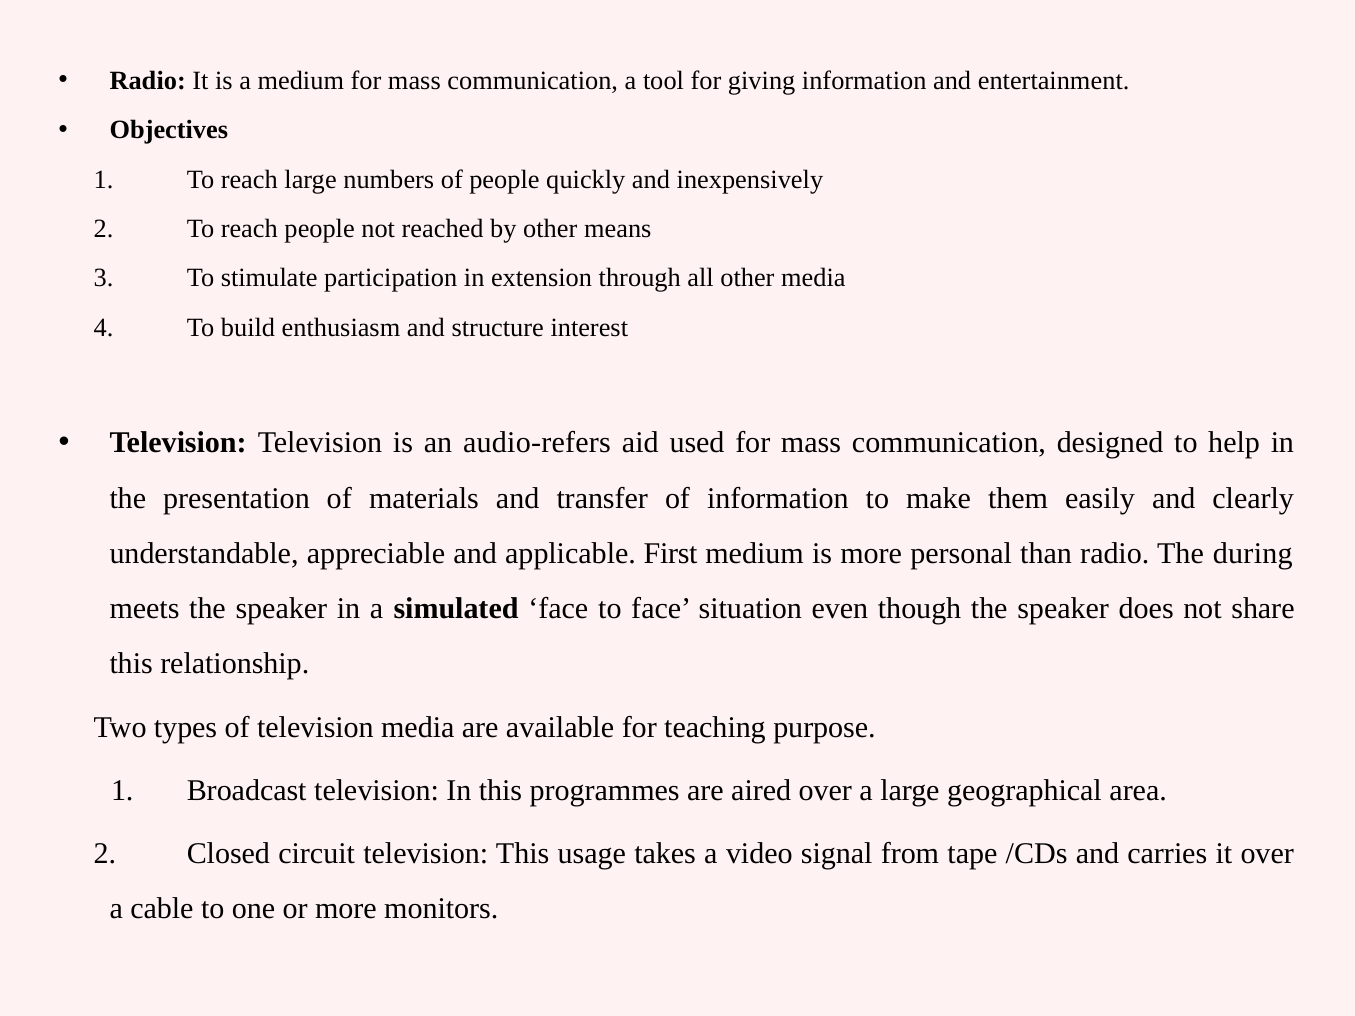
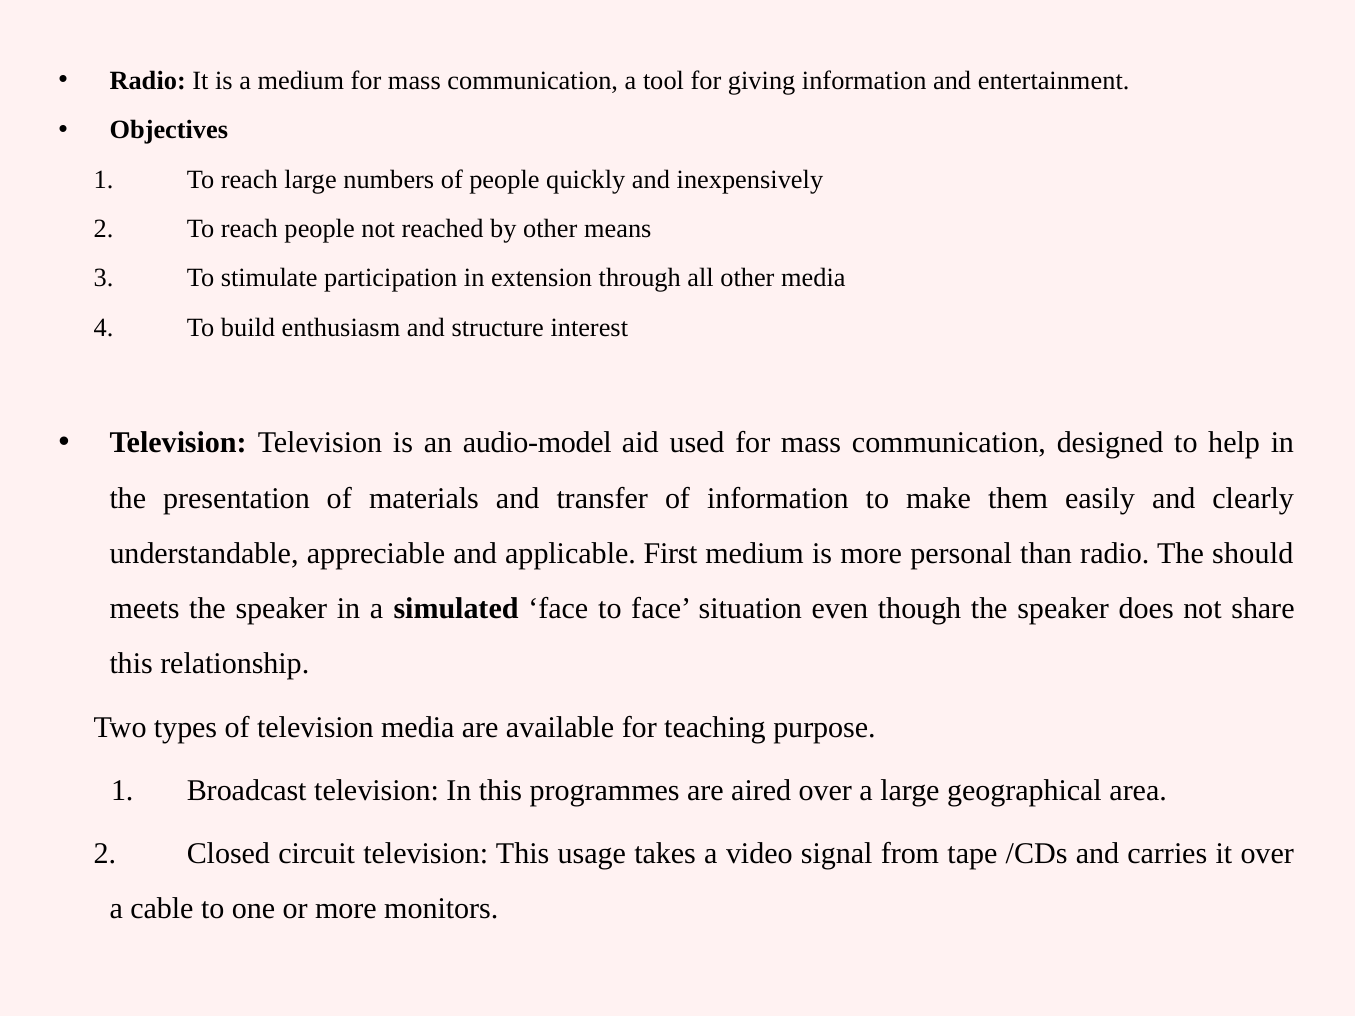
audio-refers: audio-refers -> audio-model
during: during -> should
